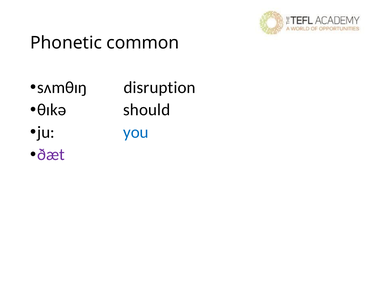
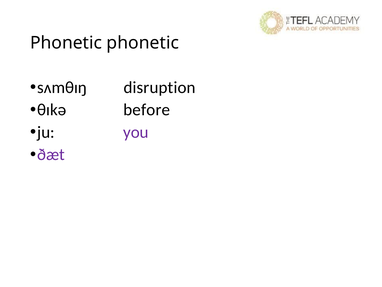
Phonetic common: common -> phonetic
should: should -> before
you colour: blue -> purple
